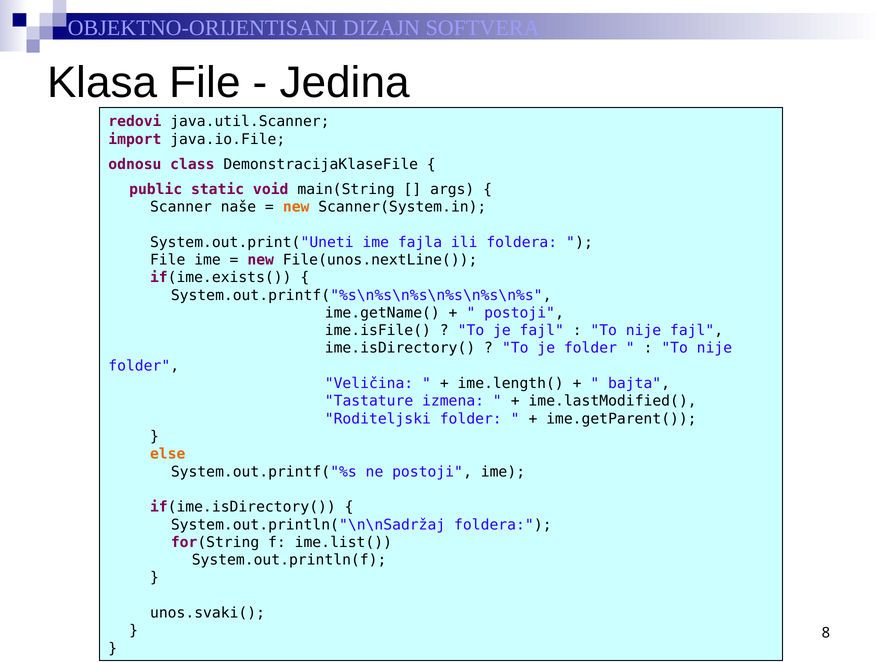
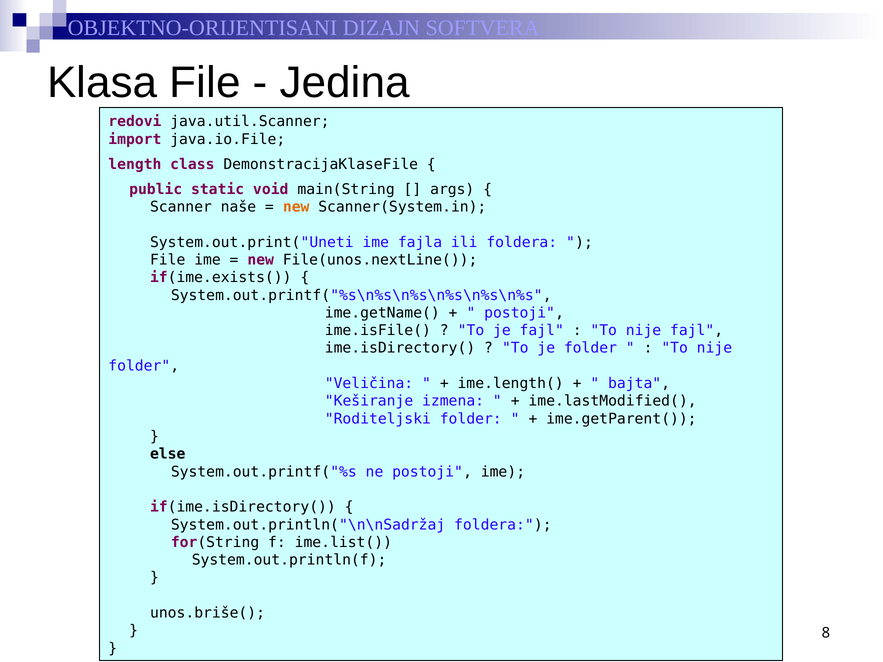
odnosu: odnosu -> length
Tastature: Tastature -> Keširanje
else colour: orange -> black
unos.svaki(: unos.svaki( -> unos.briše(
